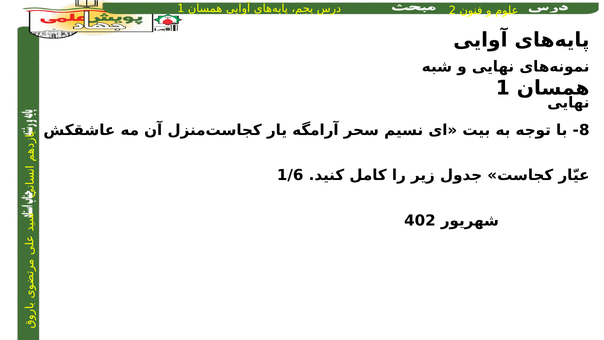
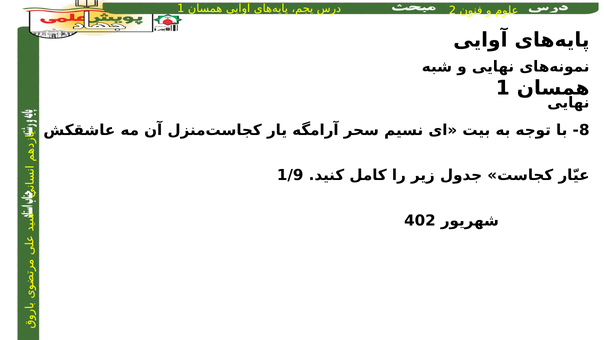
1/6: 1/6 -> 1/9
